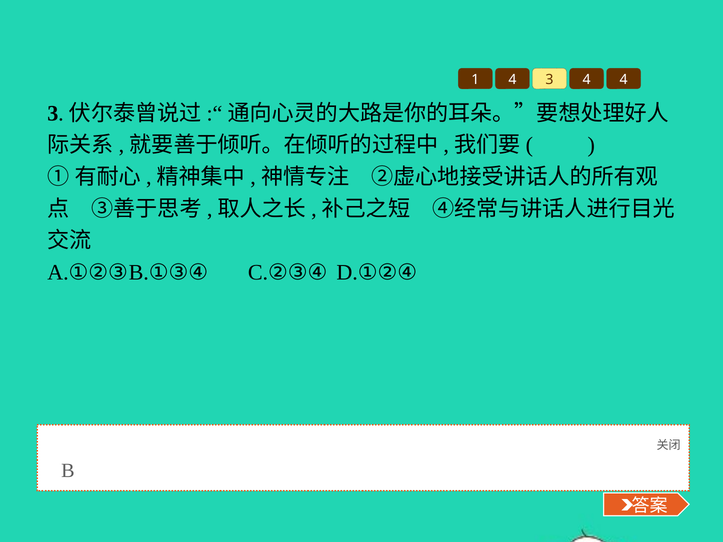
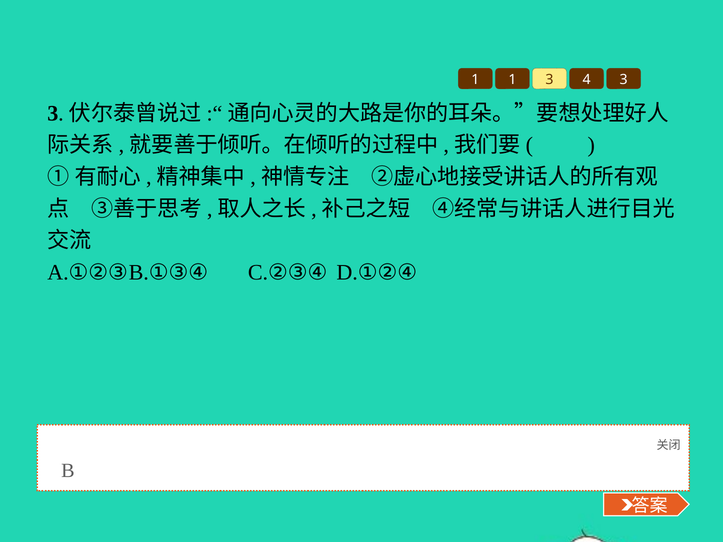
1 4: 4 -> 1
4 4: 4 -> 3
